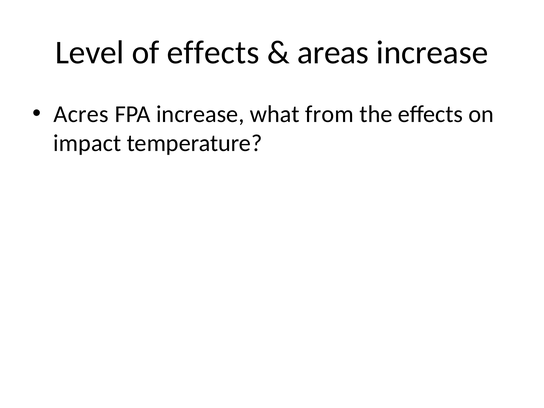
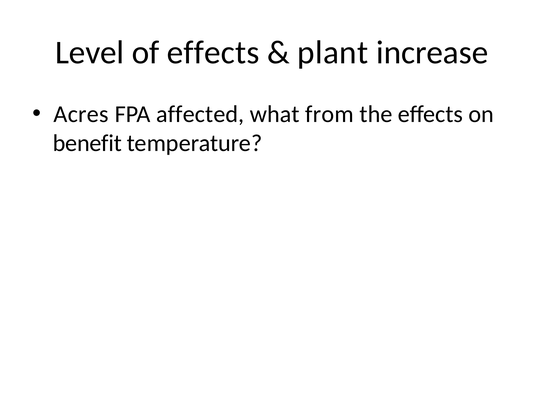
areas: areas -> plant
FPA increase: increase -> affected
impact: impact -> benefit
